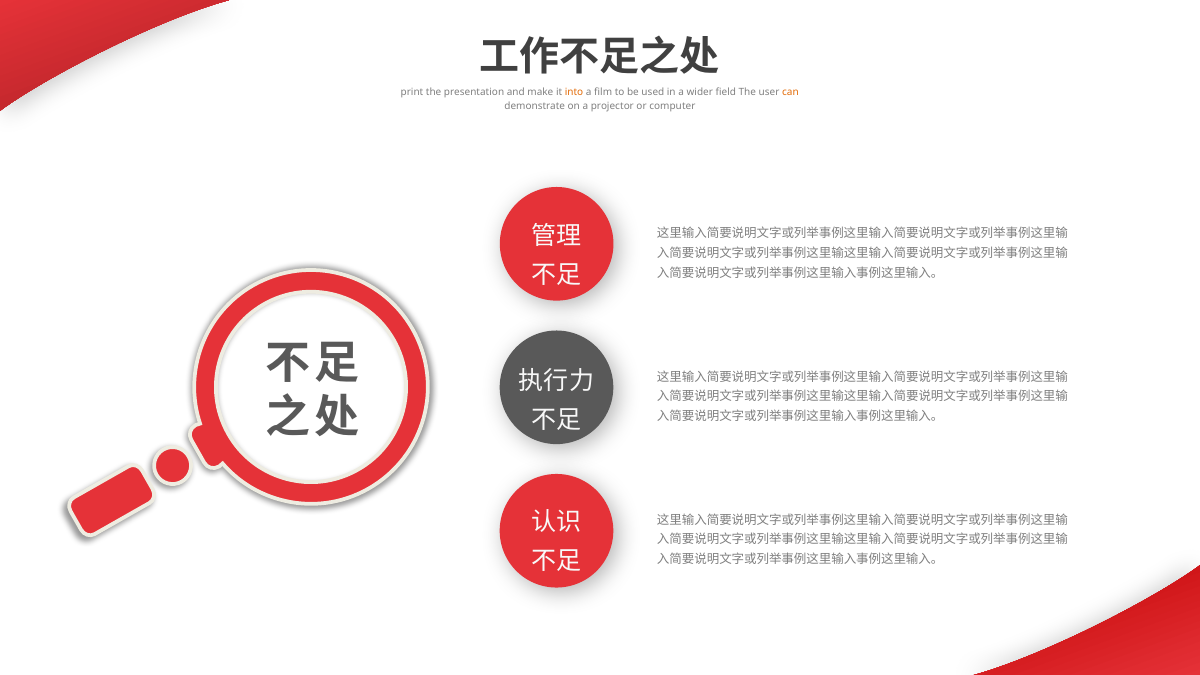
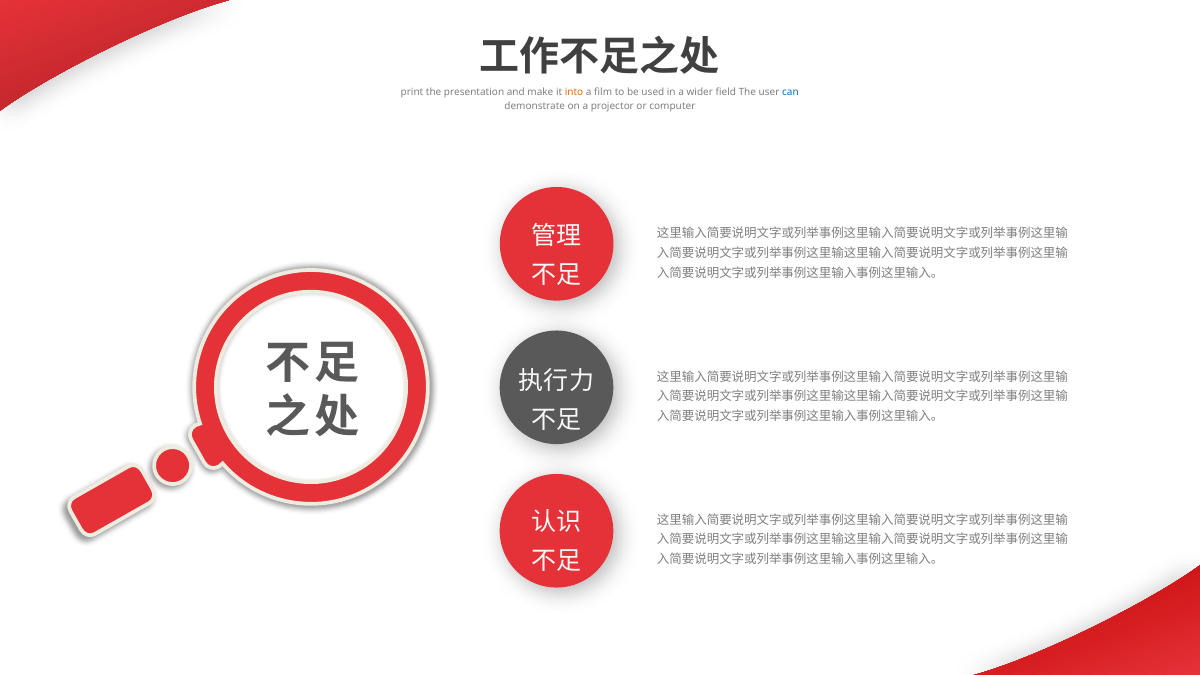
can colour: orange -> blue
